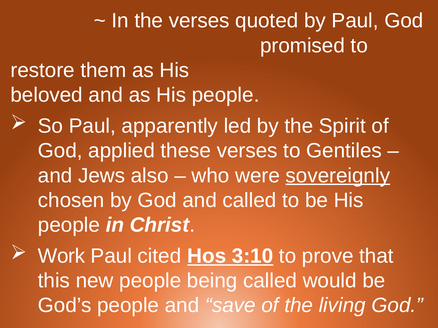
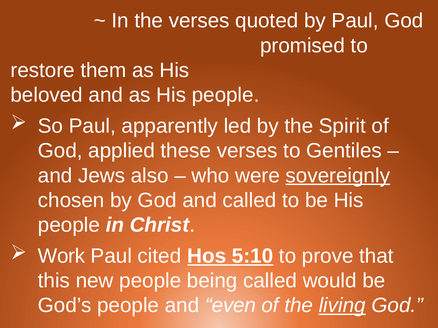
3:10: 3:10 -> 5:10
save: save -> even
living underline: none -> present
